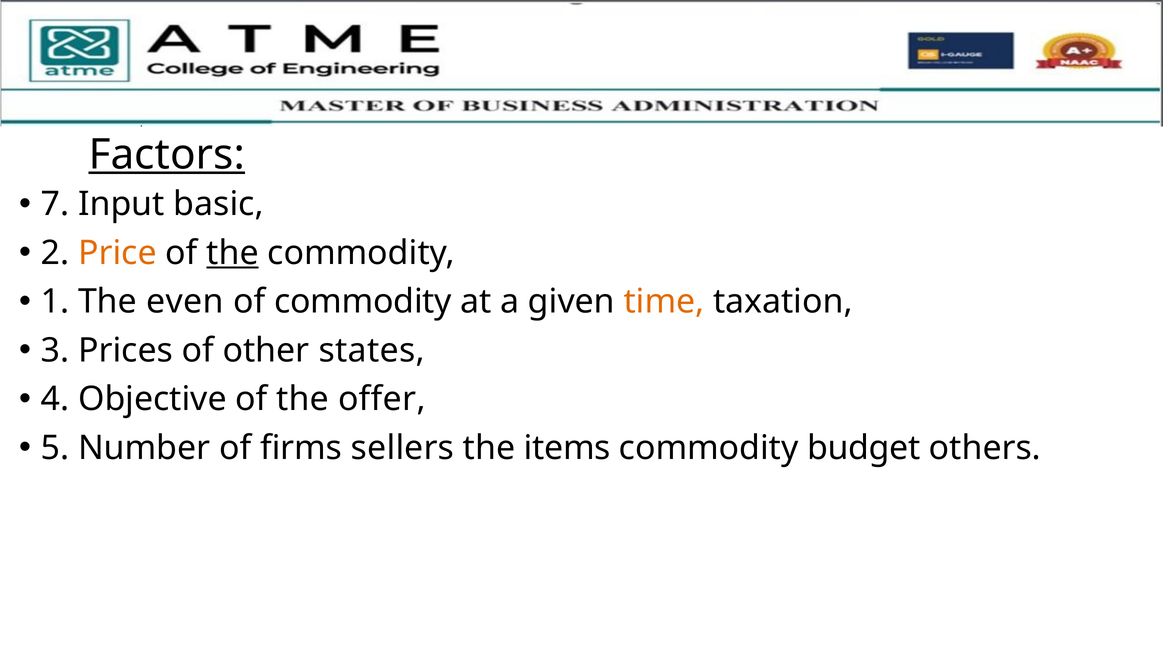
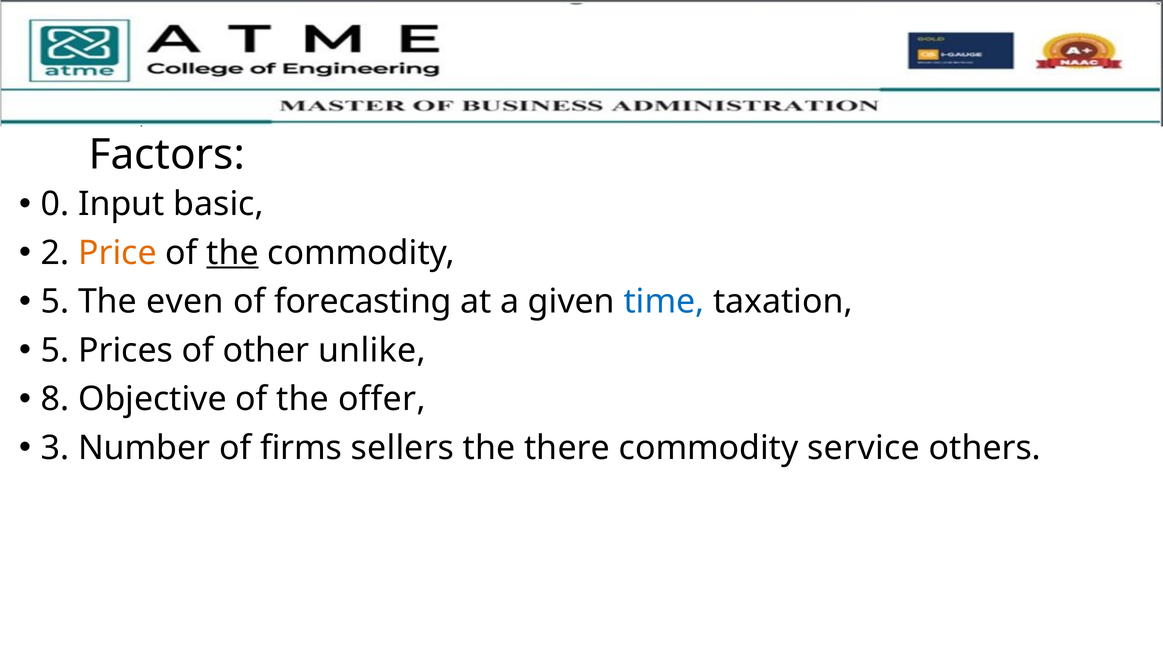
Factors underline: present -> none
7: 7 -> 0
1 at (55, 302): 1 -> 5
of commodity: commodity -> forecasting
time colour: orange -> blue
3 at (55, 351): 3 -> 5
states: states -> unlike
4: 4 -> 8
5: 5 -> 3
items: items -> there
budget: budget -> service
